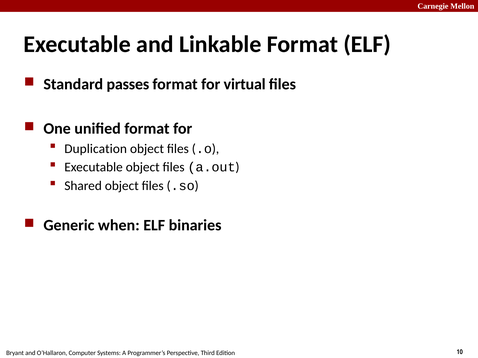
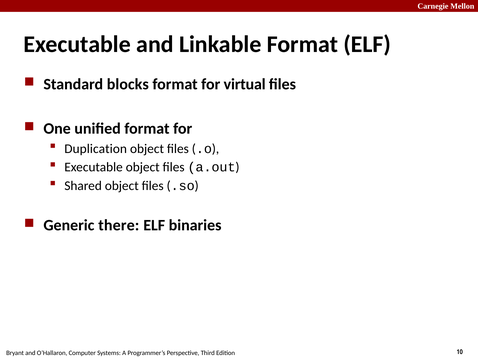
passes: passes -> blocks
when: when -> there
